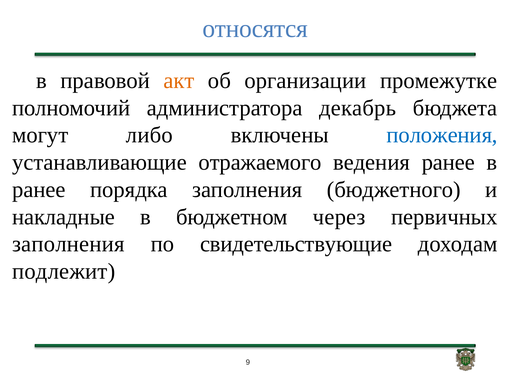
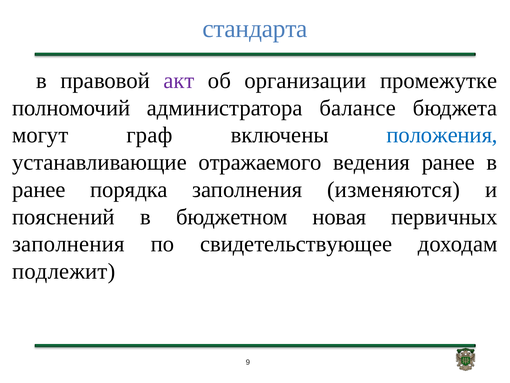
относятся: относятся -> стандарта
акт colour: orange -> purple
декабрь: декабрь -> балансе
либо: либо -> граф
бюджетного: бюджетного -> изменяются
накладные: накладные -> пояснений
через: через -> новая
свидетельствующие: свидетельствующие -> свидетельствующее
